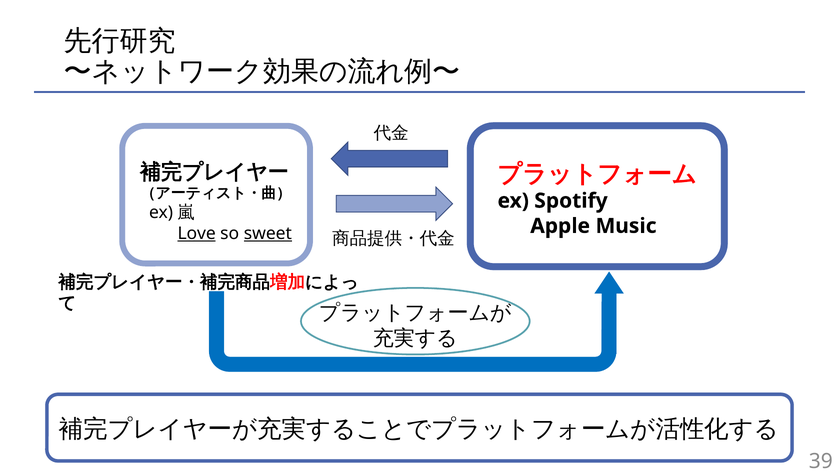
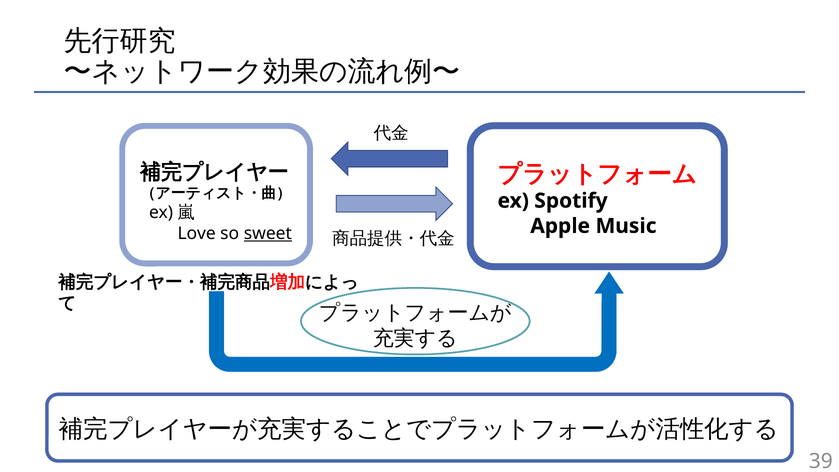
Love underline: present -> none
